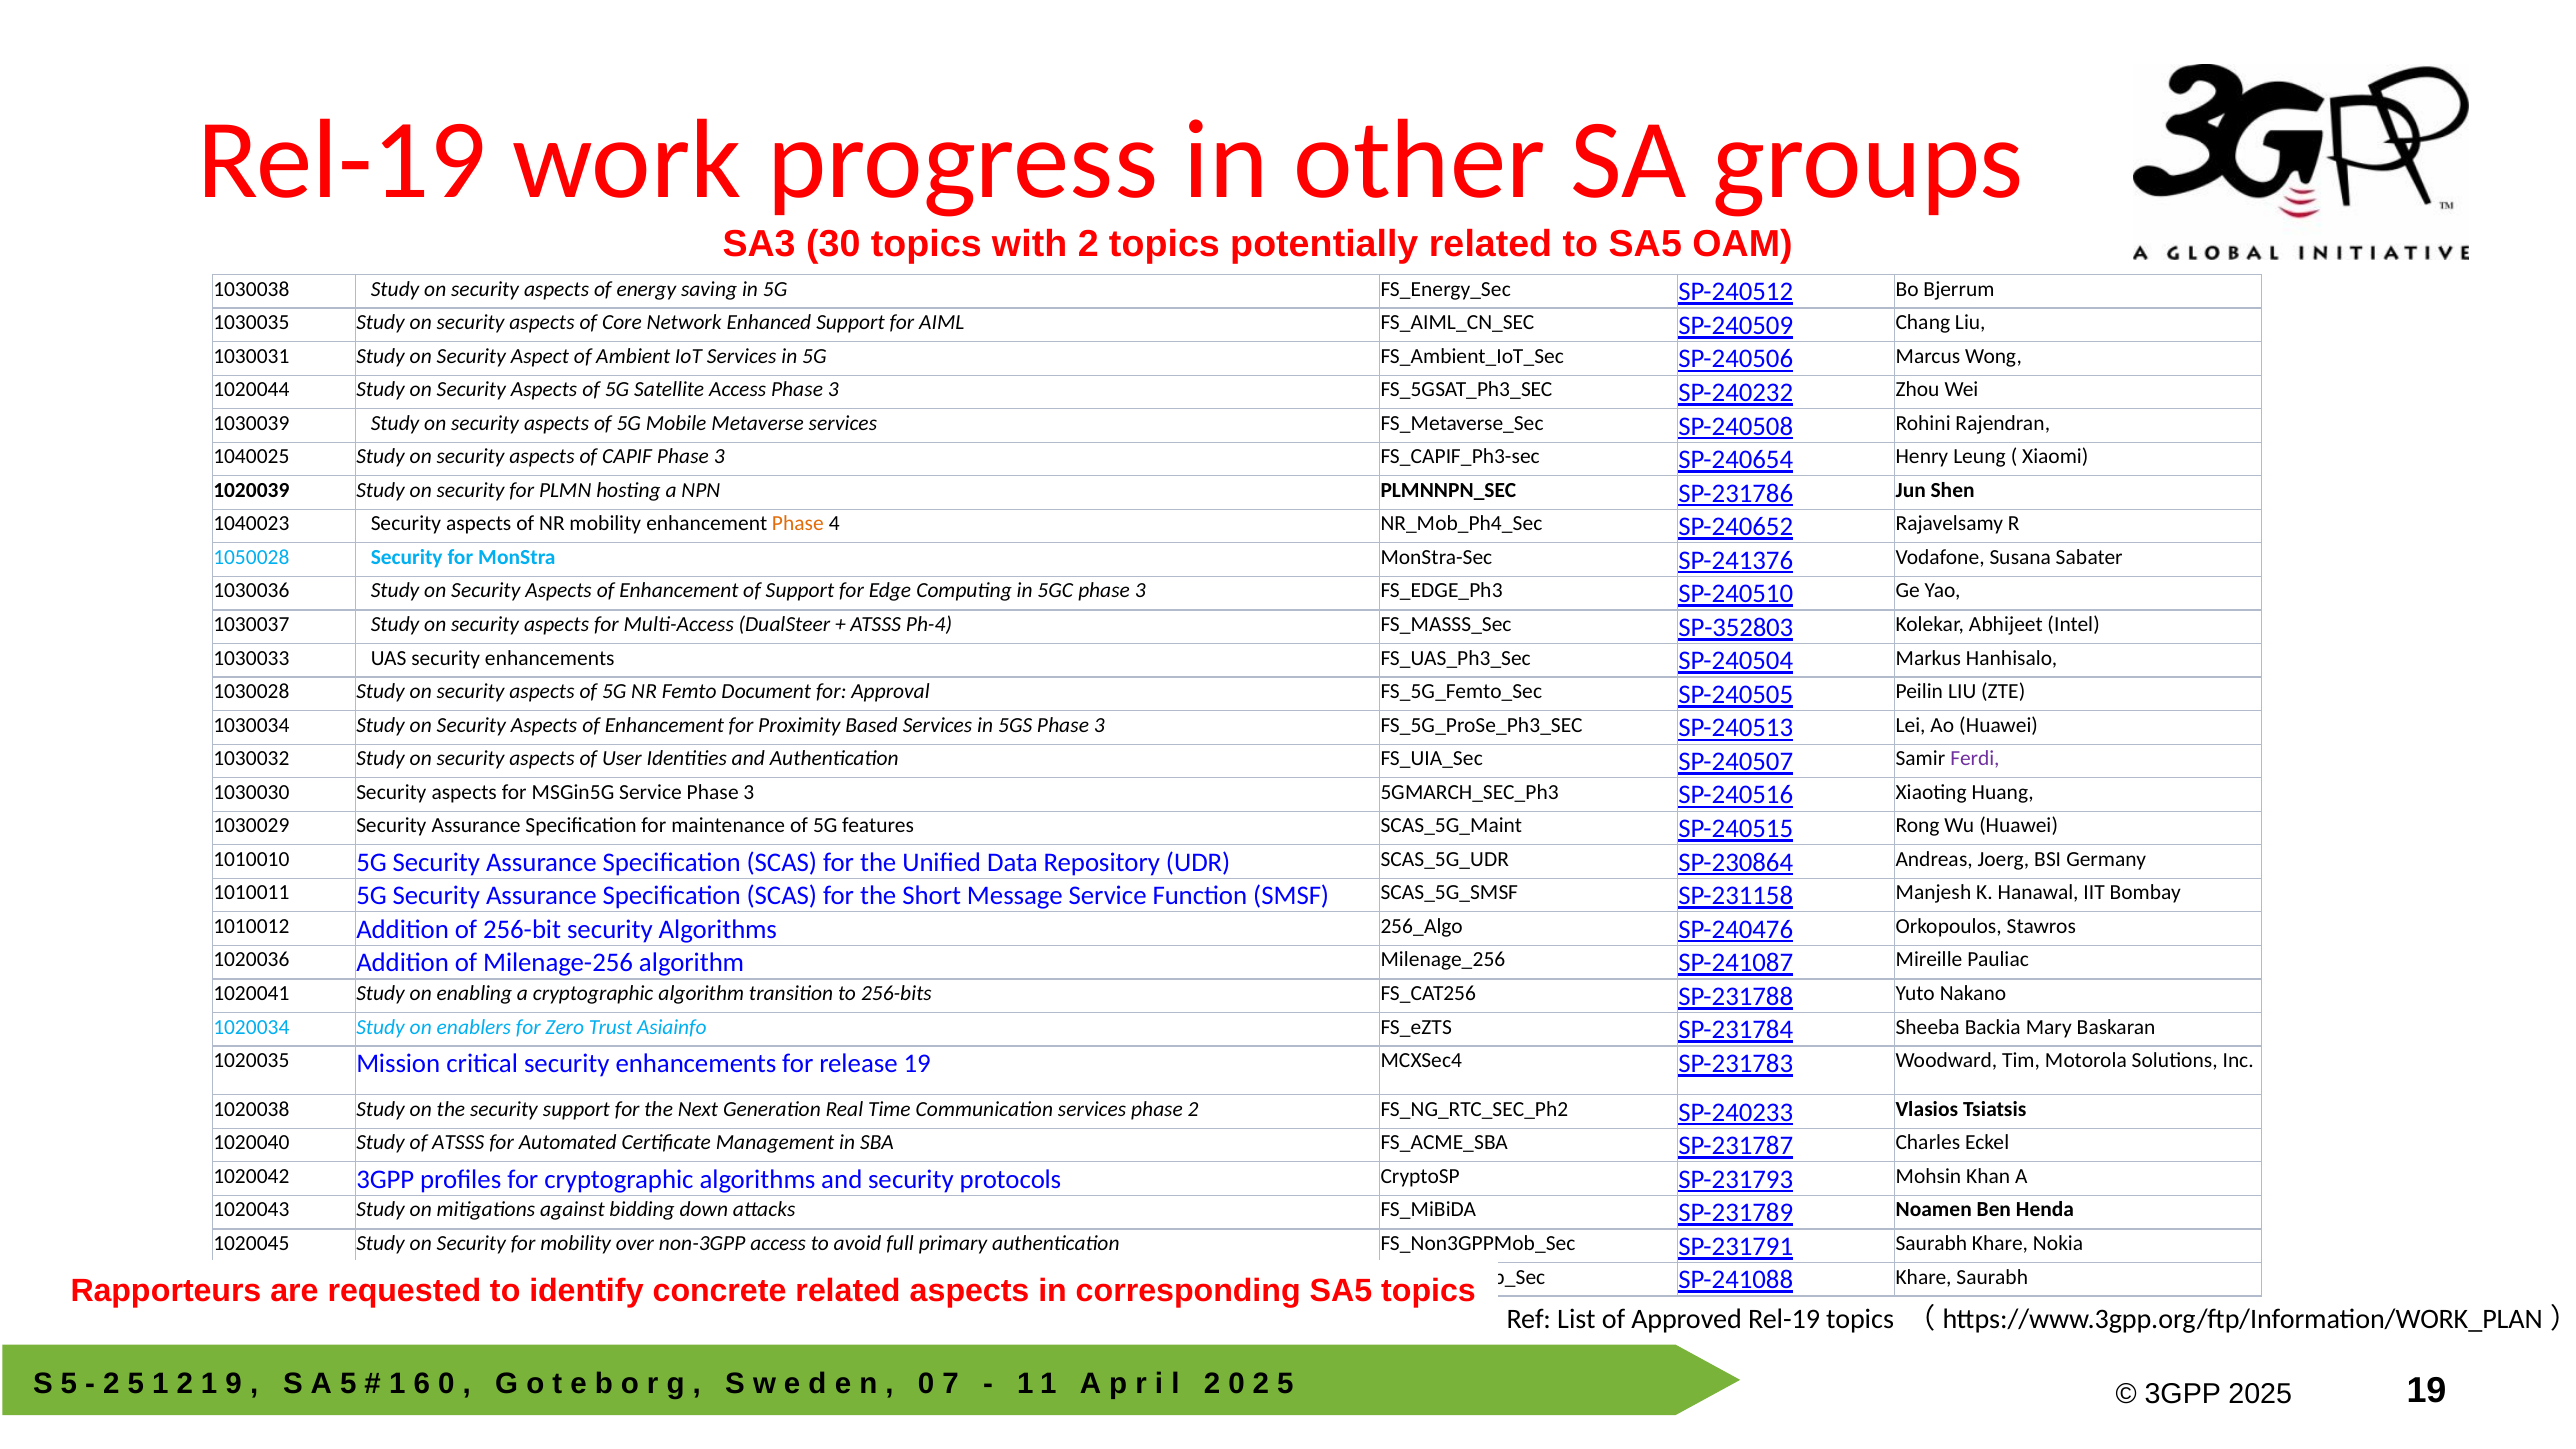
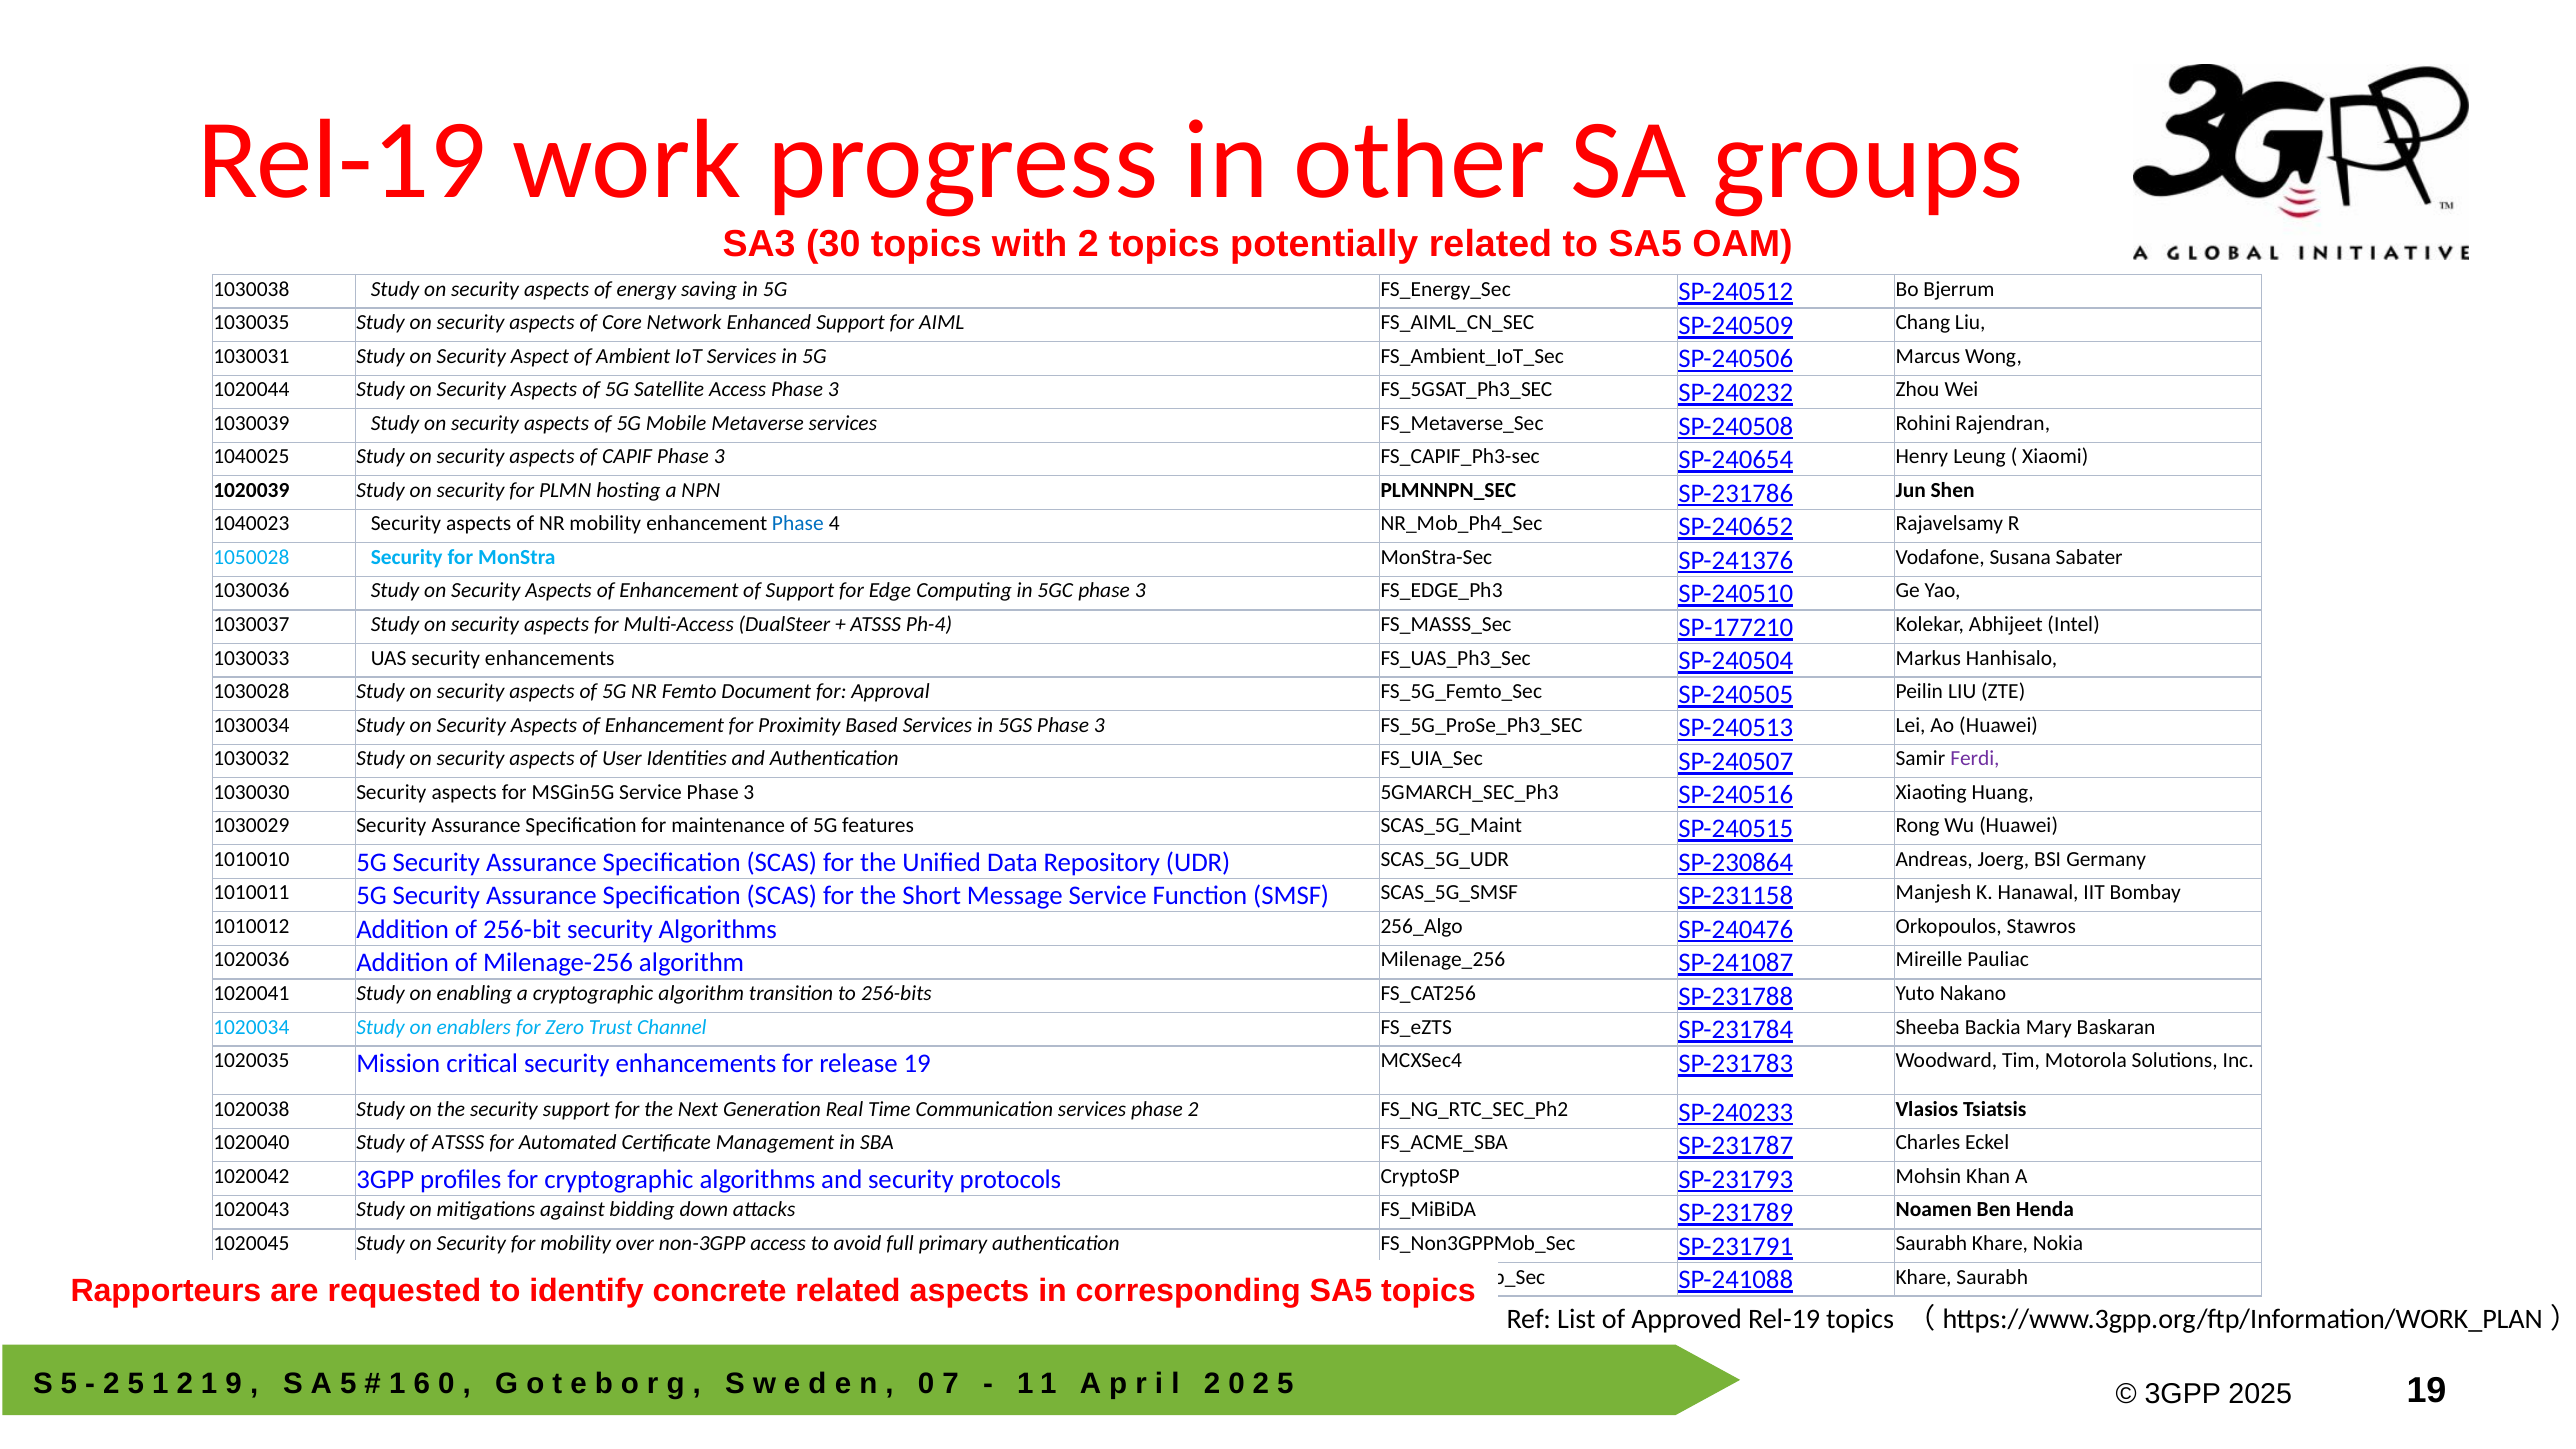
Phase at (798, 524) colour: orange -> blue
SP-352803: SP-352803 -> SP-177210
Asiainfo: Asiainfo -> Channel
